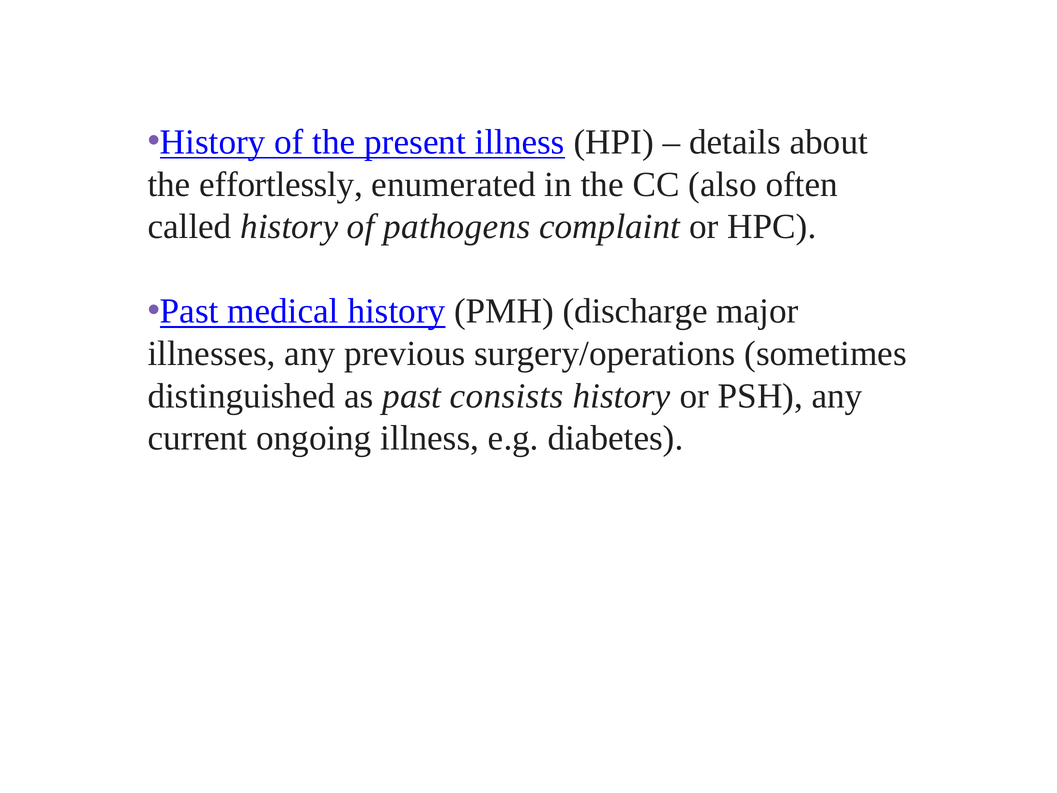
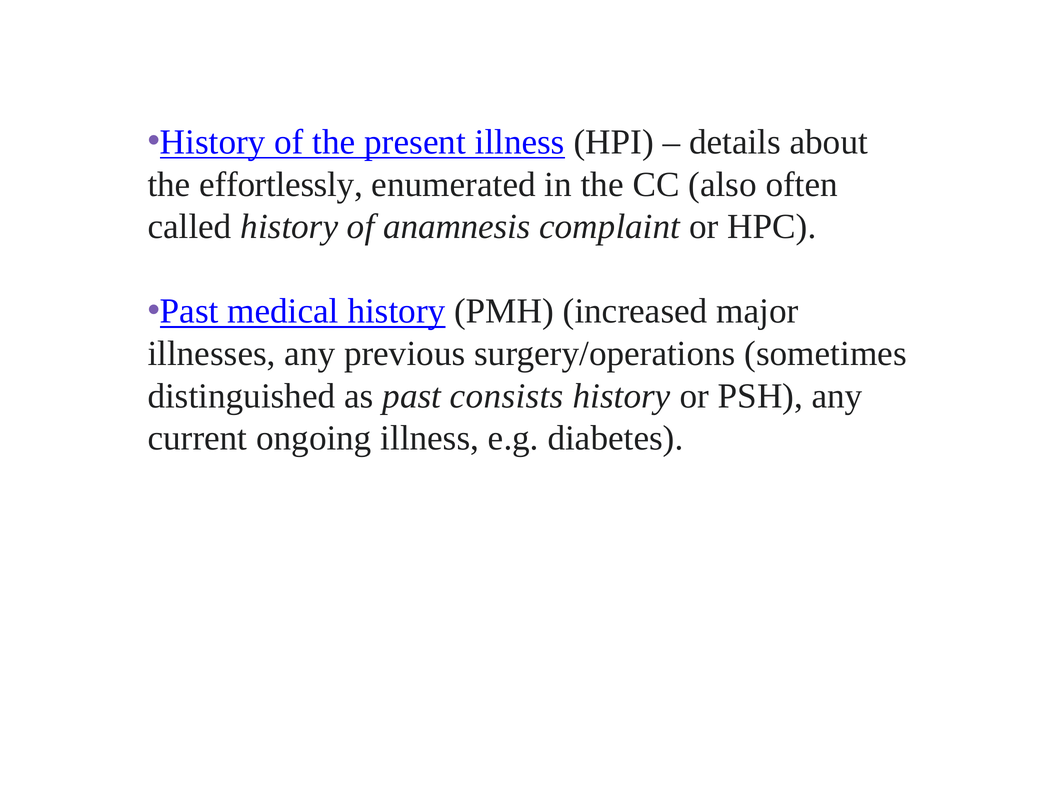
pathogens: pathogens -> anamnesis
discharge: discharge -> increased
